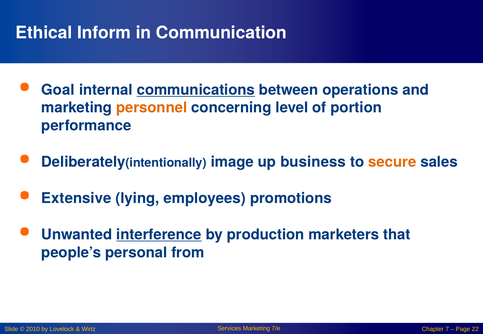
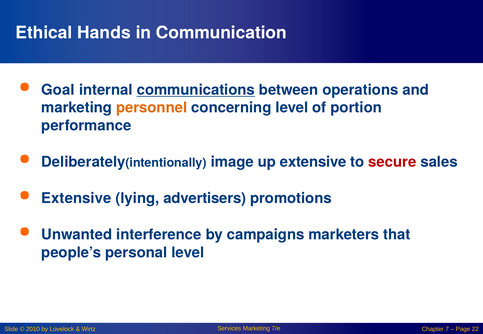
Inform: Inform -> Hands
up business: business -> extensive
secure colour: orange -> red
employees: employees -> advertisers
interference underline: present -> none
production: production -> campaigns
personal from: from -> level
